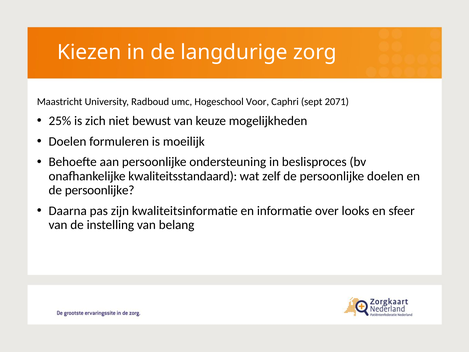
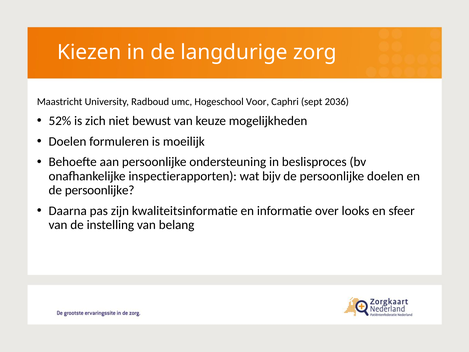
2071: 2071 -> 2036
25%: 25% -> 52%
kwaliteitsstandaard: kwaliteitsstandaard -> inspectierapporten
zelf: zelf -> bijv
